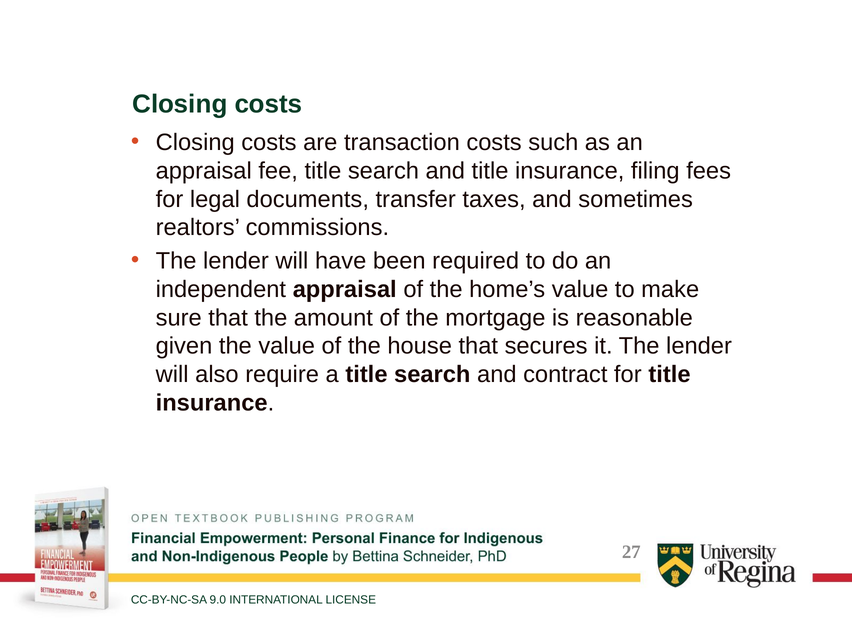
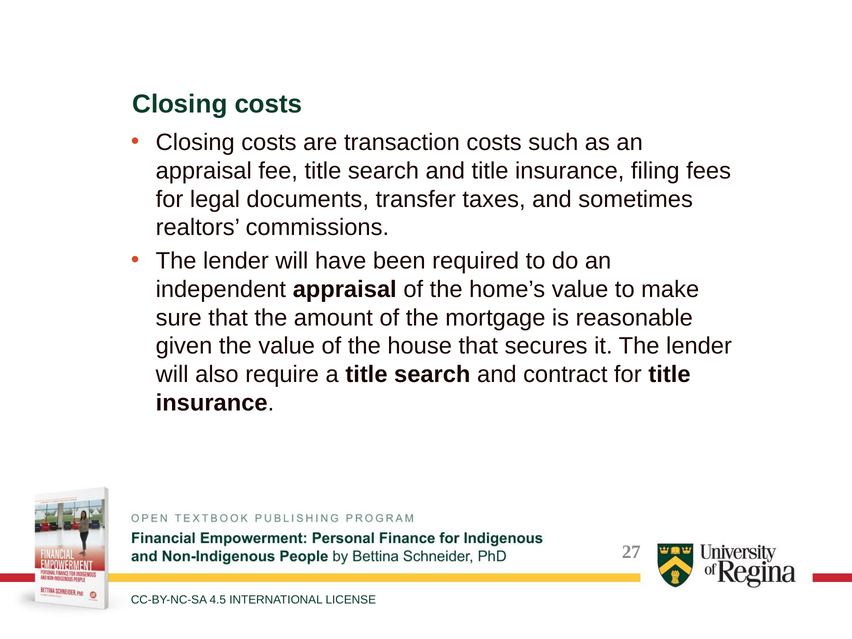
9.0: 9.0 -> 4.5
